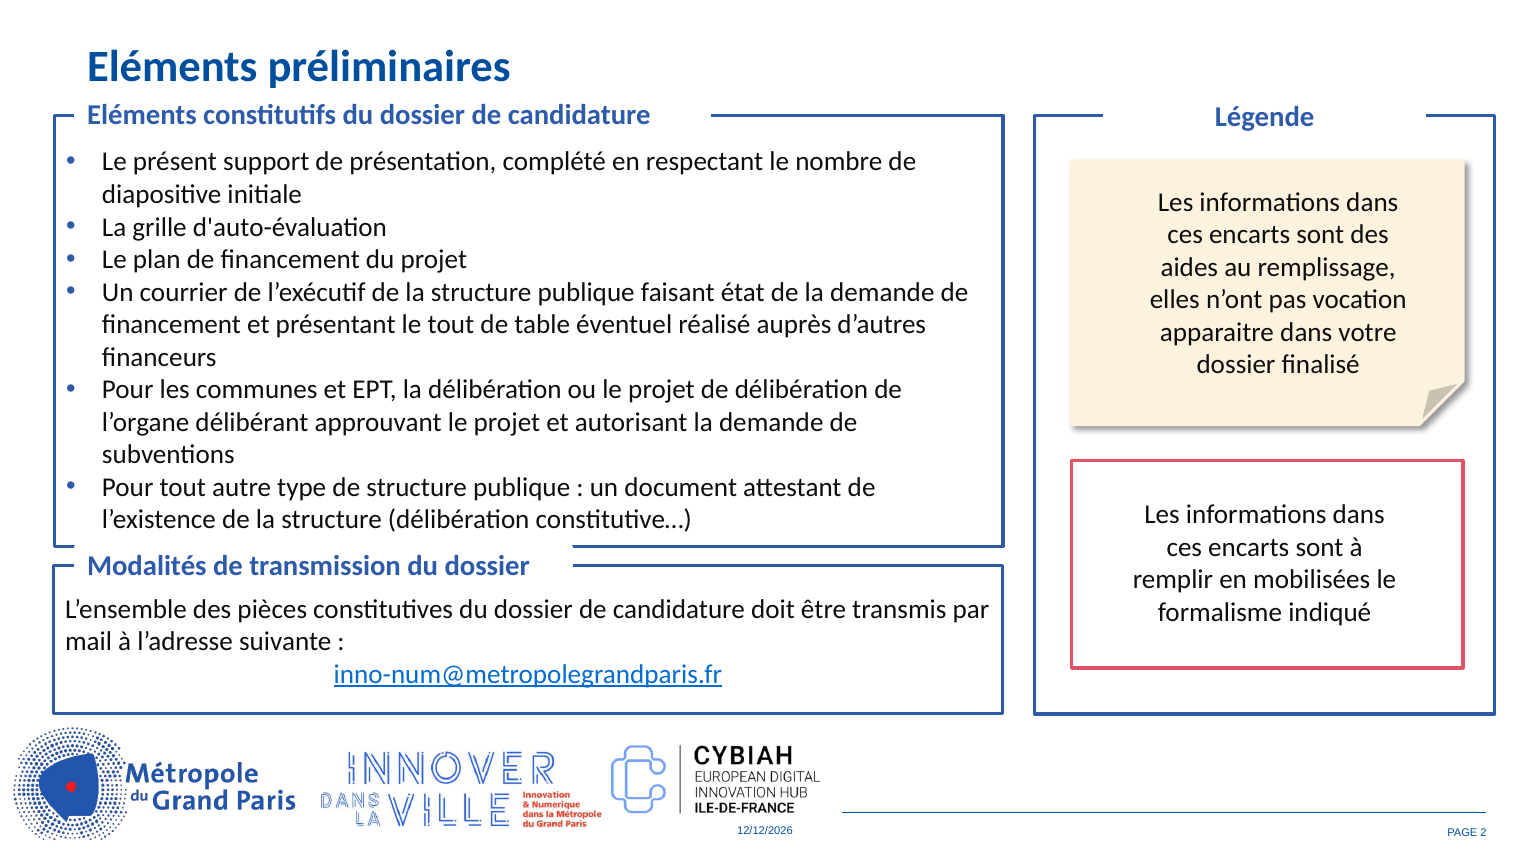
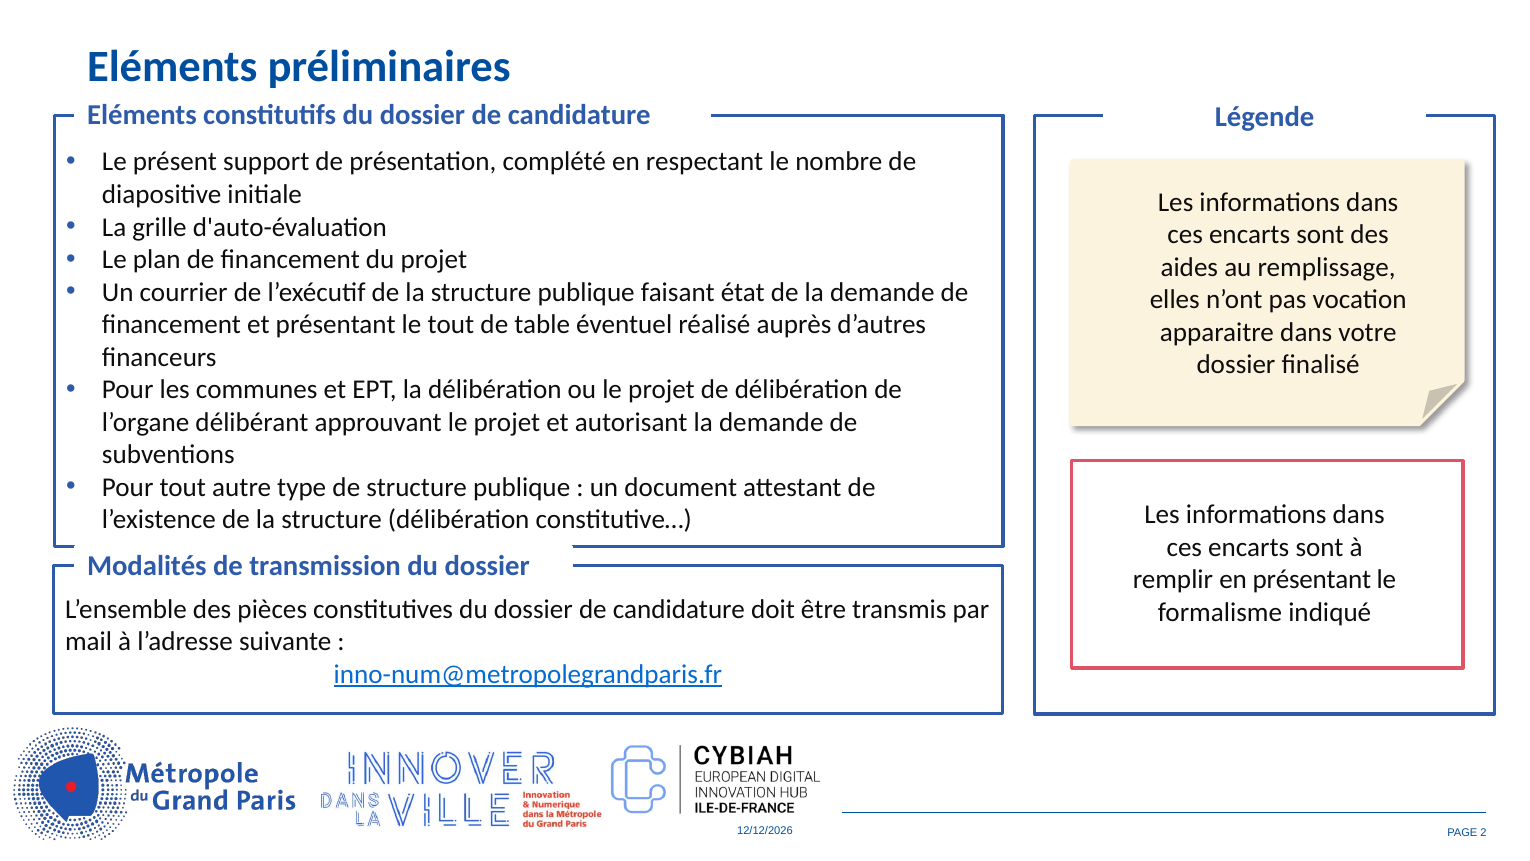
en mobilisées: mobilisées -> présentant
